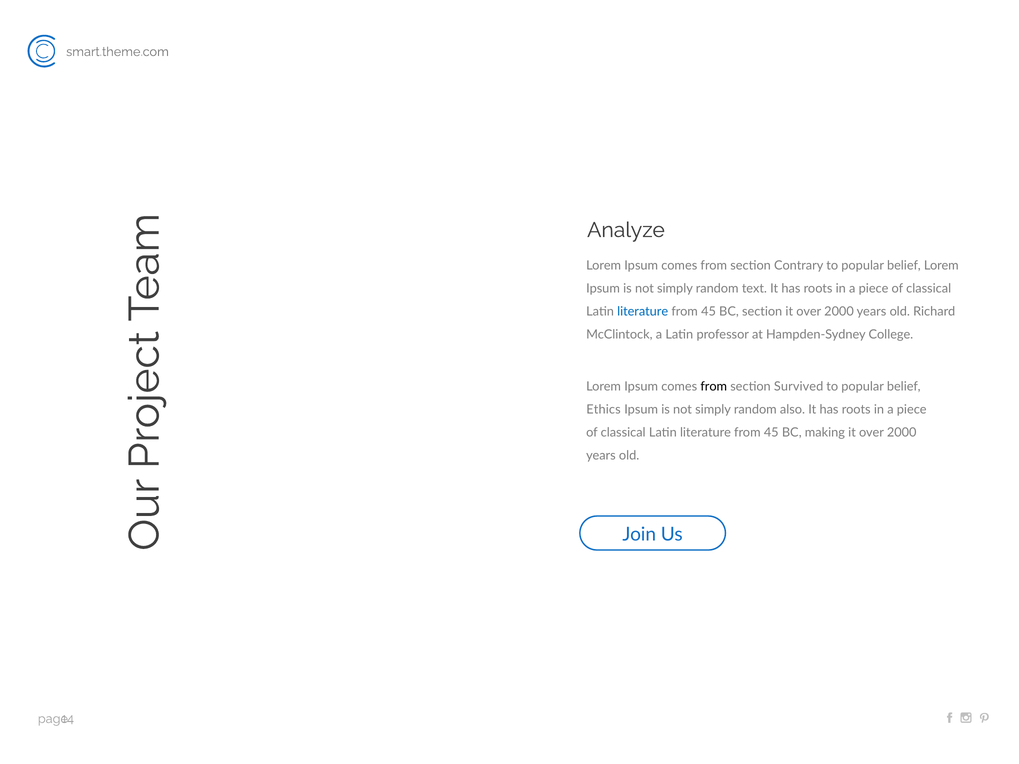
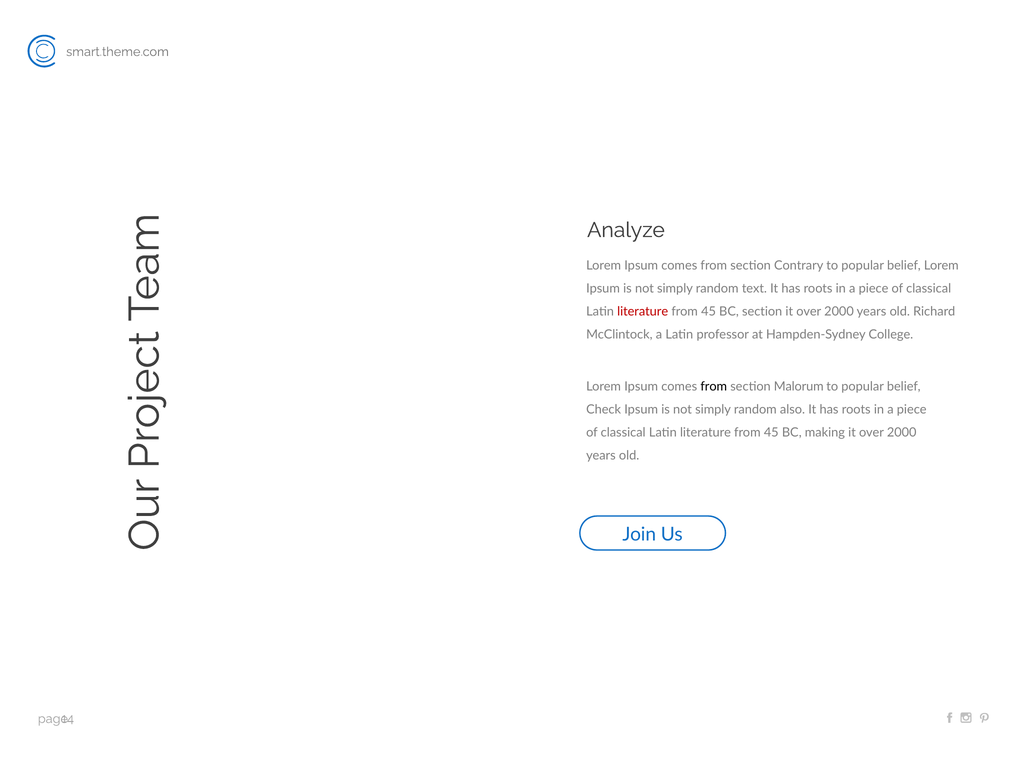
literature at (643, 311) colour: blue -> red
Survived: Survived -> Malorum
Ethics: Ethics -> Check
